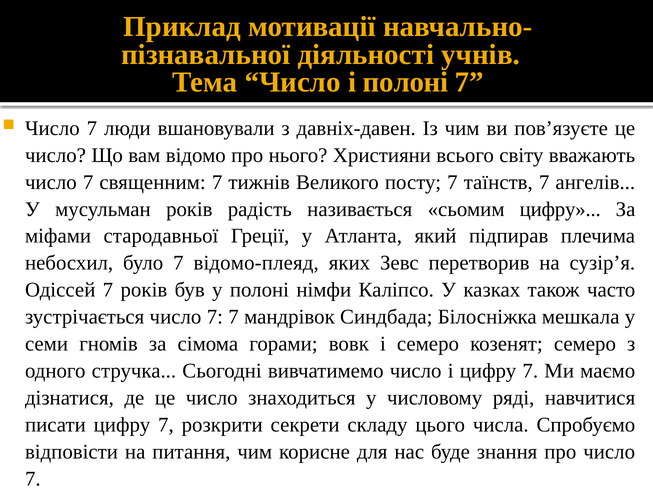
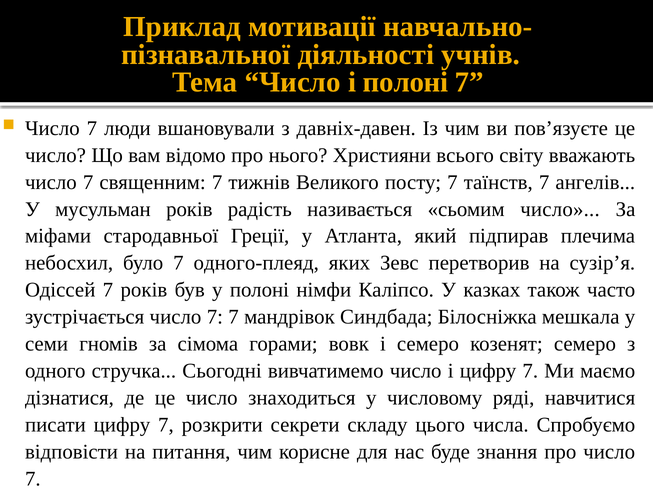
сьомим цифру: цифру -> число
відомо-плеяд: відомо-плеяд -> одного-плеяд
